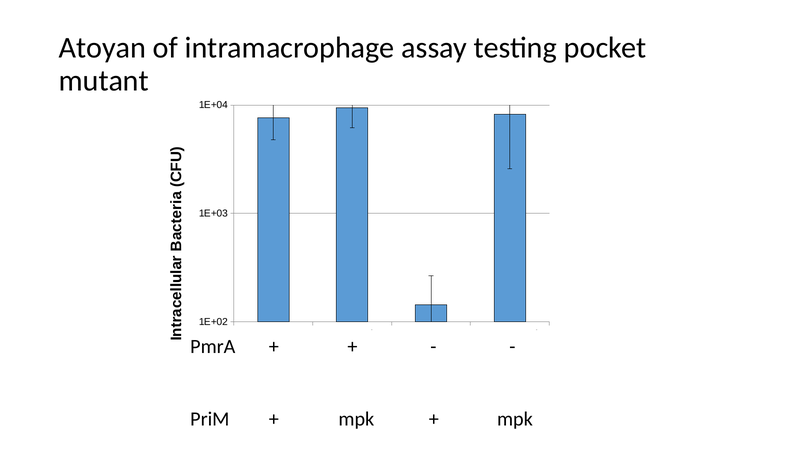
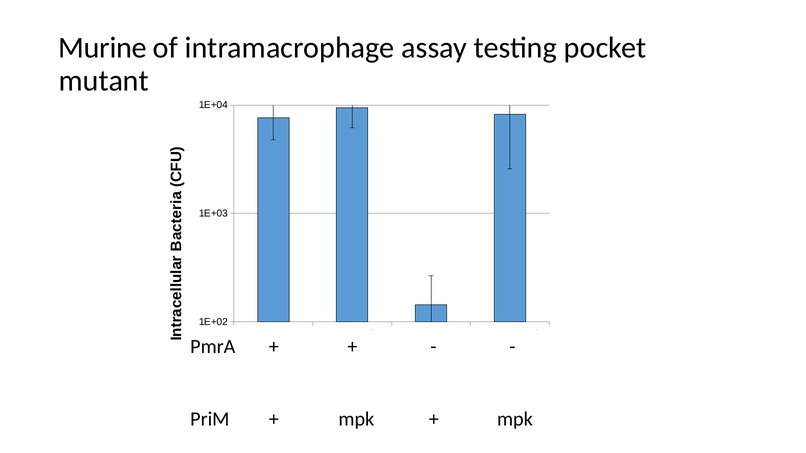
Atoyan: Atoyan -> Murine
